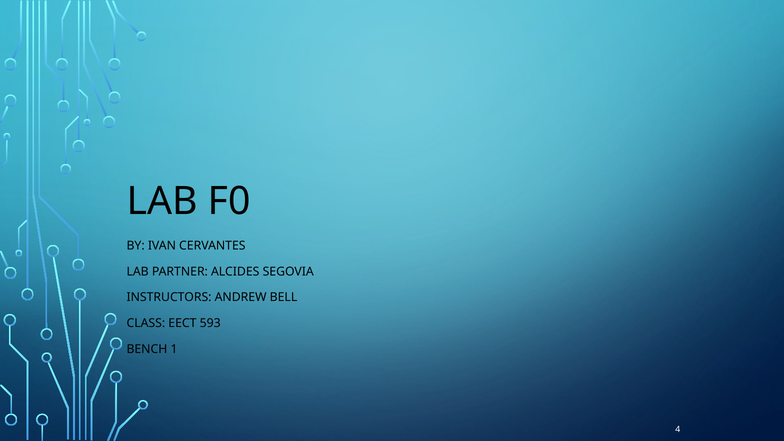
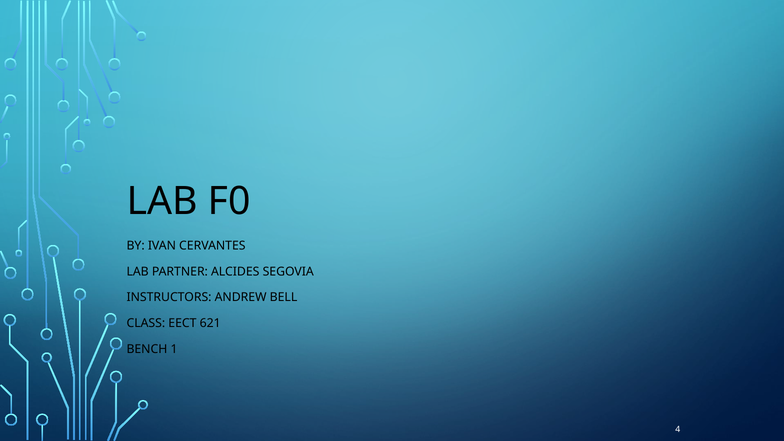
593: 593 -> 621
